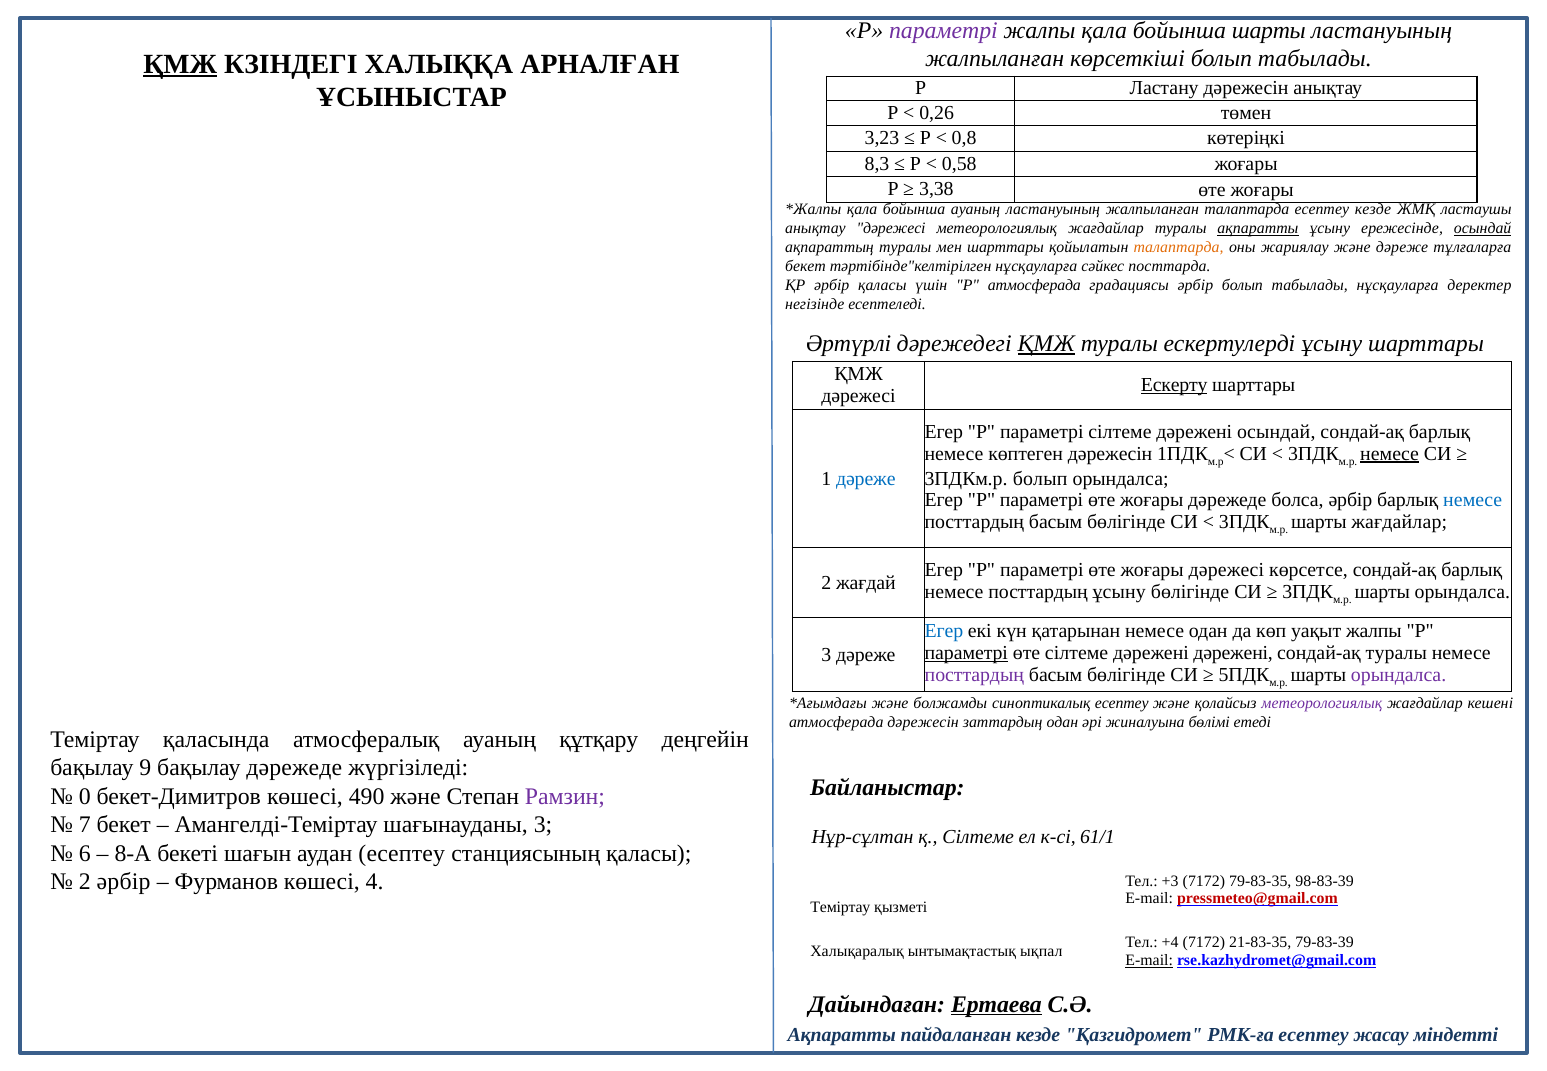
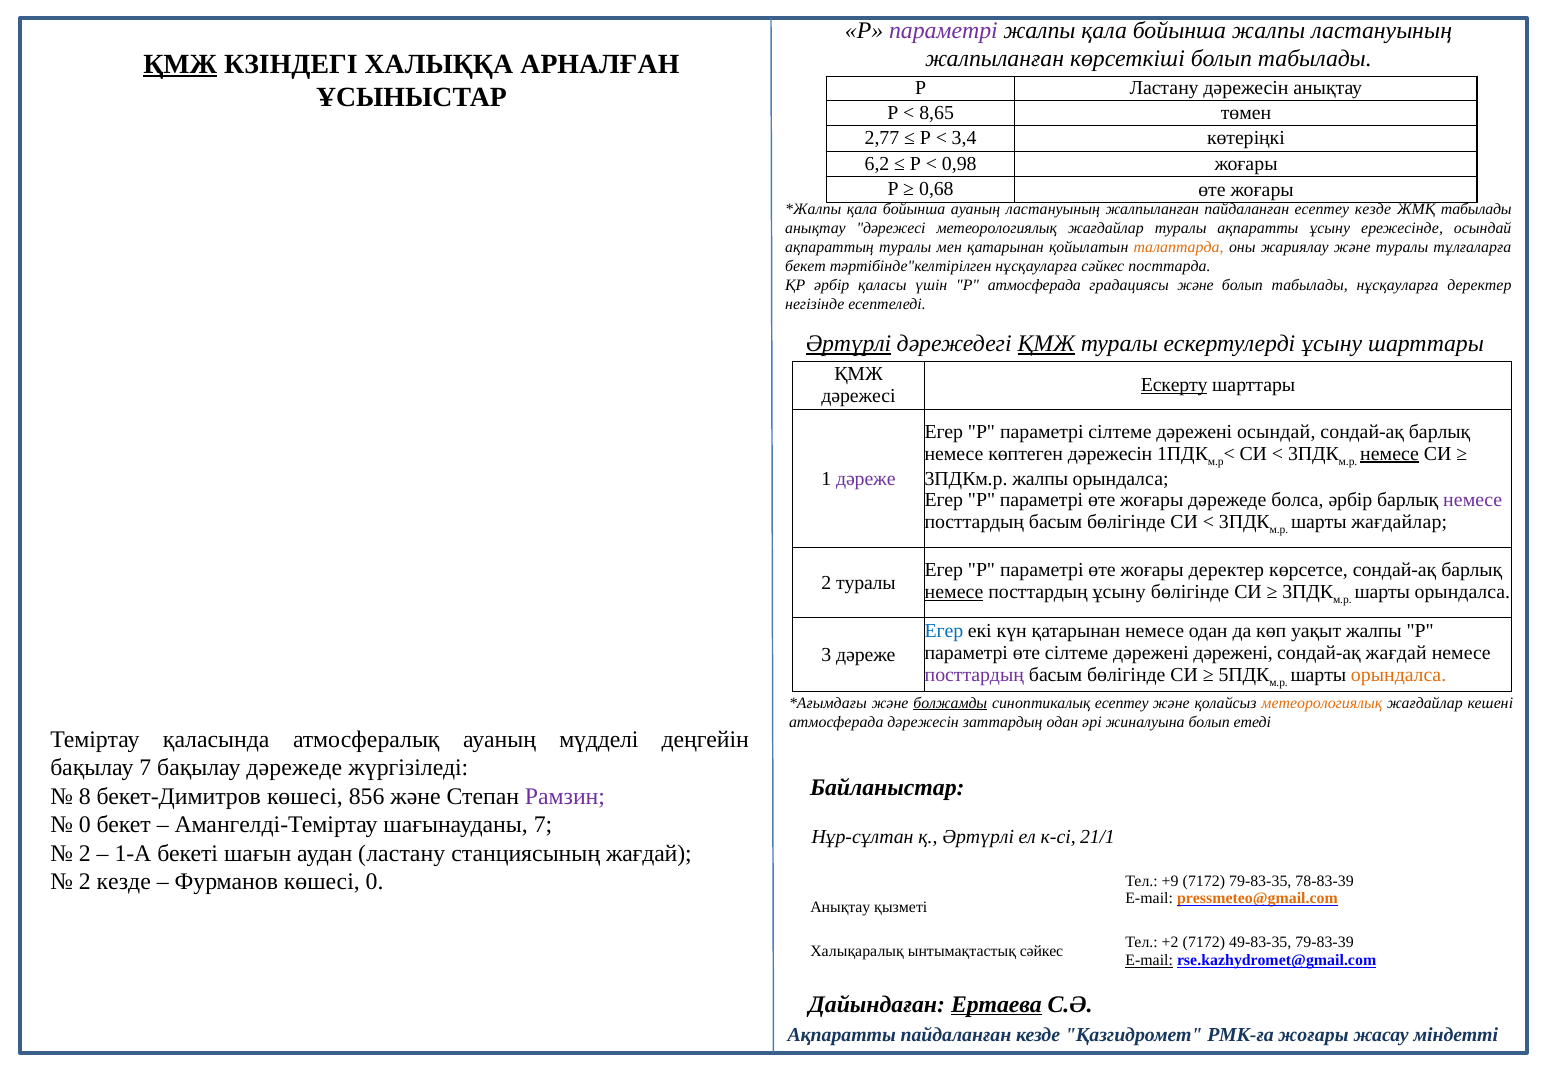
бойынша шарты: шарты -> жалпы
0,26: 0,26 -> 8,65
3,23: 3,23 -> 2,77
0,8: 0,8 -> 3,4
8,3: 8,3 -> 6,2
0,58: 0,58 -> 0,98
3,38: 3,38 -> 0,68
жалпыланған талаптарда: талаптарда -> пайдаланған
ЖМҚ ластаушы: ластаушы -> табылады
ақпаратты at (1258, 228) underline: present -> none
осындай at (1483, 228) underline: present -> none
мен шарттары: шарттары -> қатарынан
және дәреже: дәреже -> туралы
градациясы әрбір: әрбір -> және
Әртүрлі at (849, 344) underline: none -> present
дәреже at (866, 479) colour: blue -> purple
3ПДКм.р болып: болып -> жалпы
немесе at (1473, 500) colour: blue -> purple
жоғары дәрежесі: дәрежесі -> деректер
2 жағдай: жағдай -> туралы
немесе at (954, 592) underline: none -> present
параметрі at (966, 653) underline: present -> none
сондай-ақ туралы: туралы -> жағдай
орындалса at (1399, 675) colour: purple -> orange
болжамды underline: none -> present
метеорологиялық at (1322, 703) colour: purple -> orange
жиналуына бөлімі: бөлімі -> болып
құтқару: құтқару -> мүдделі
бақылау 9: 9 -> 7
0: 0 -> 8
490: 490 -> 856
7 at (85, 825): 7 -> 0
шағынауданы 3: 3 -> 7
қ Сілтеме: Сілтеме -> Әртүрлі
61/1: 61/1 -> 21/1
6 at (85, 854): 6 -> 2
8-А: 8-А -> 1-А
аудан есептеу: есептеу -> ластану
станциясының қаласы: қаласы -> жағдай
2 әрбір: әрбір -> кезде
көшесі 4: 4 -> 0
+3: +3 -> +9
98-83-39: 98-83-39 -> 78-83-39
pressmeteo@gmail.com colour: red -> orange
Теміртау at (840, 907): Теміртау -> Анықтау
+4: +4 -> +2
21-83-35: 21-83-35 -> 49-83-35
ынтымақтастық ықпал: ықпал -> сәйкес
РМК-ға есептеу: есептеу -> жоғары
